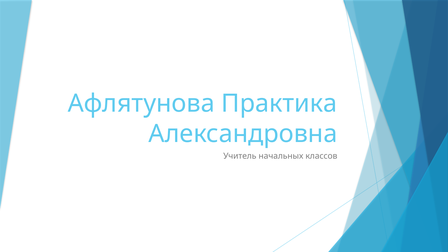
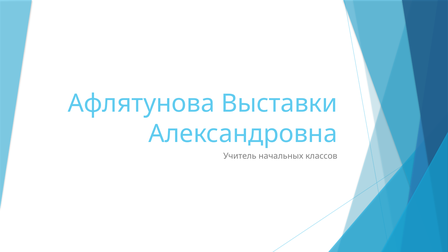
Практика: Практика -> Выставки
